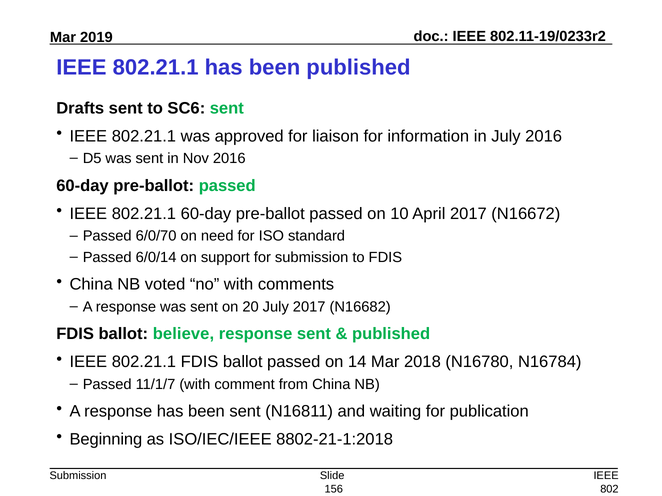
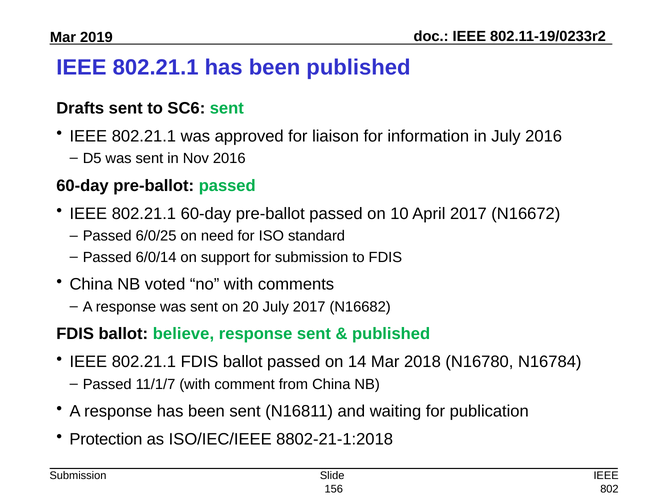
6/0/70: 6/0/70 -> 6/0/25
Beginning: Beginning -> Protection
